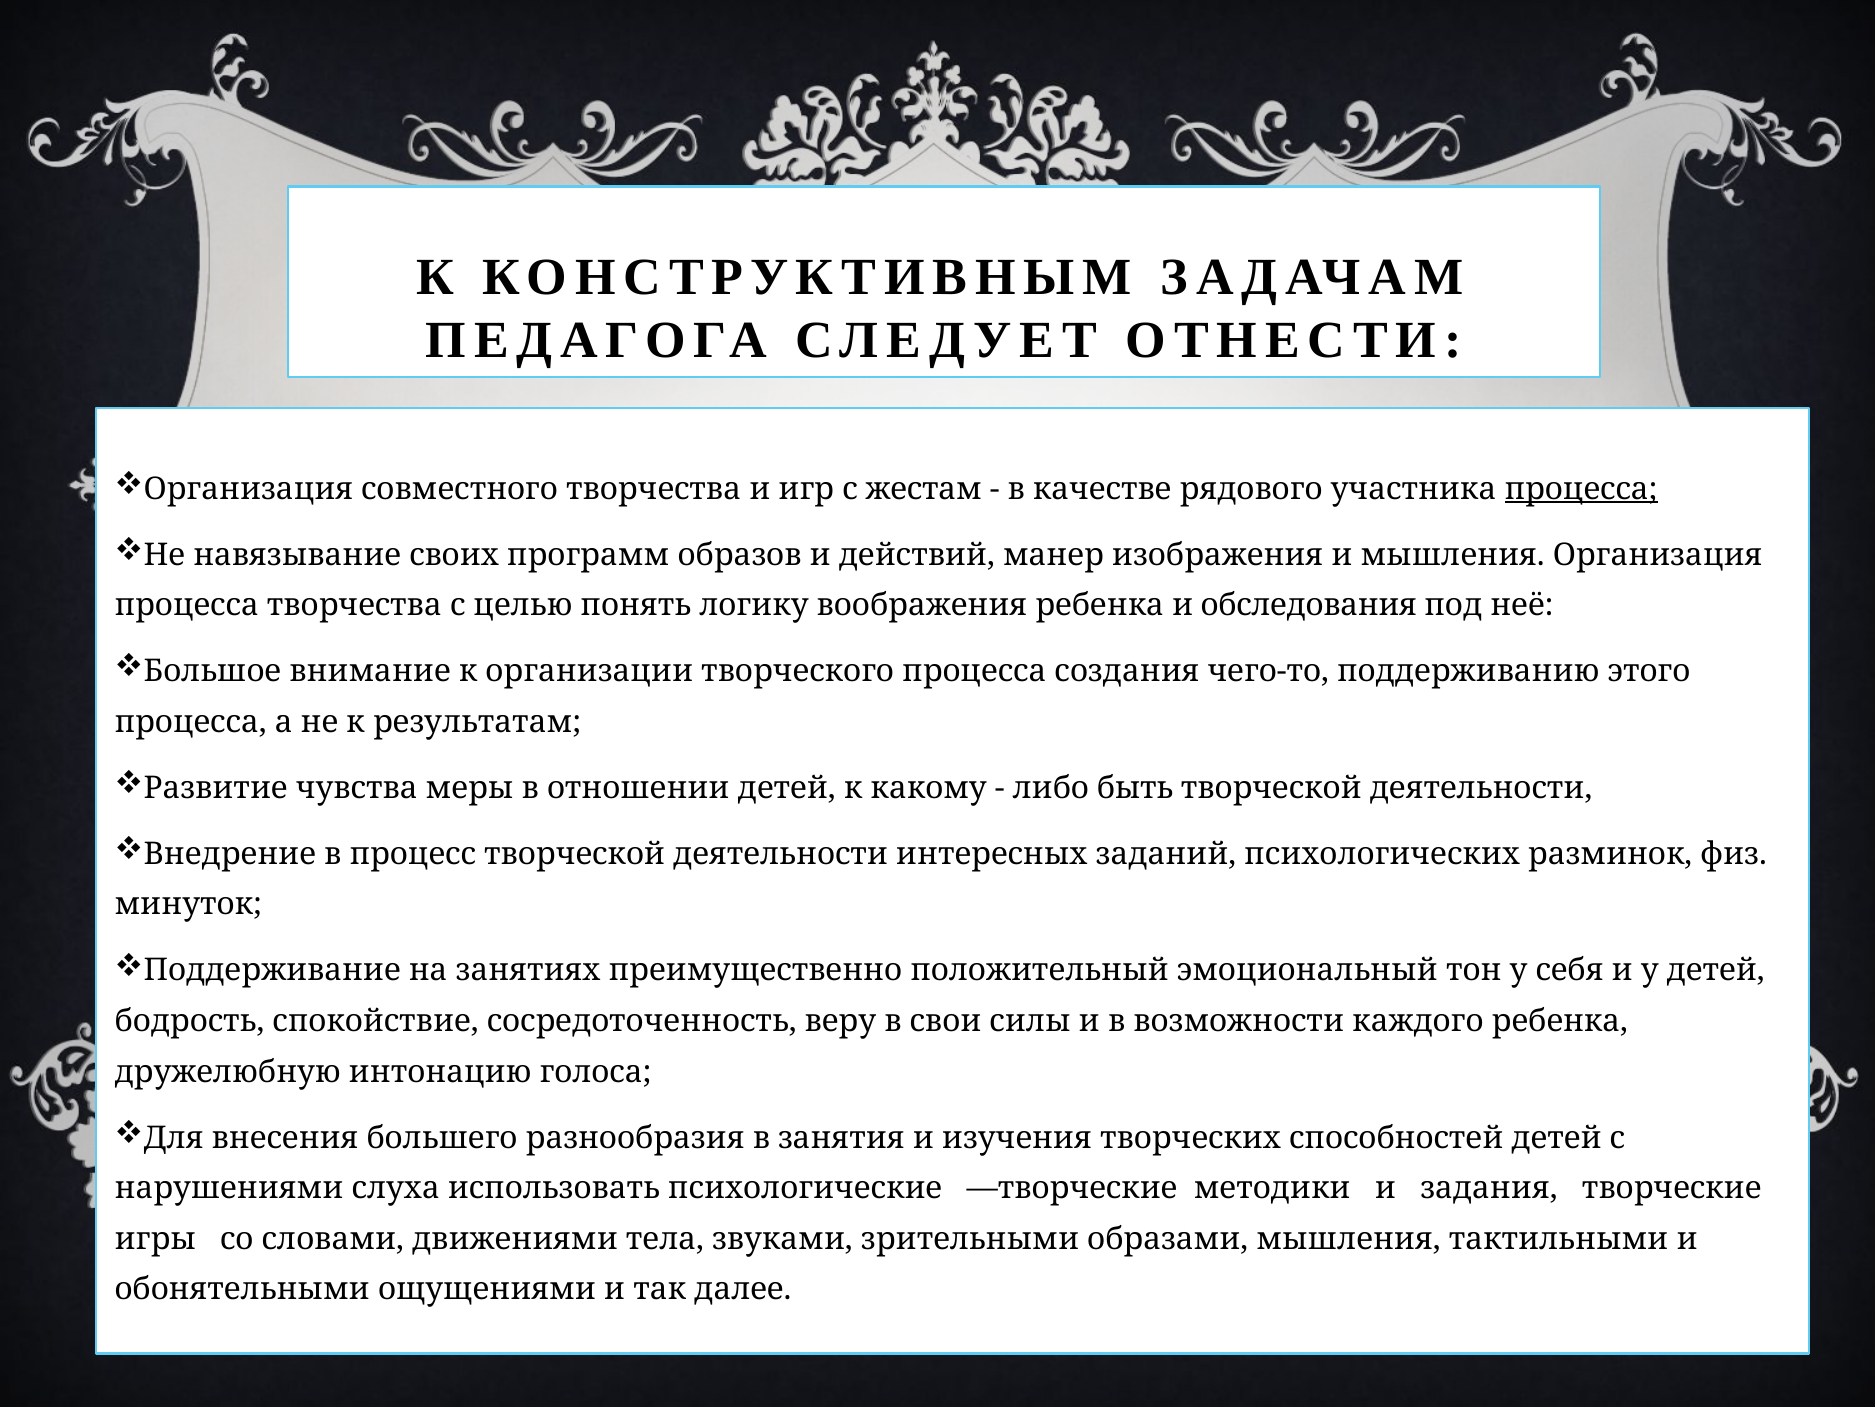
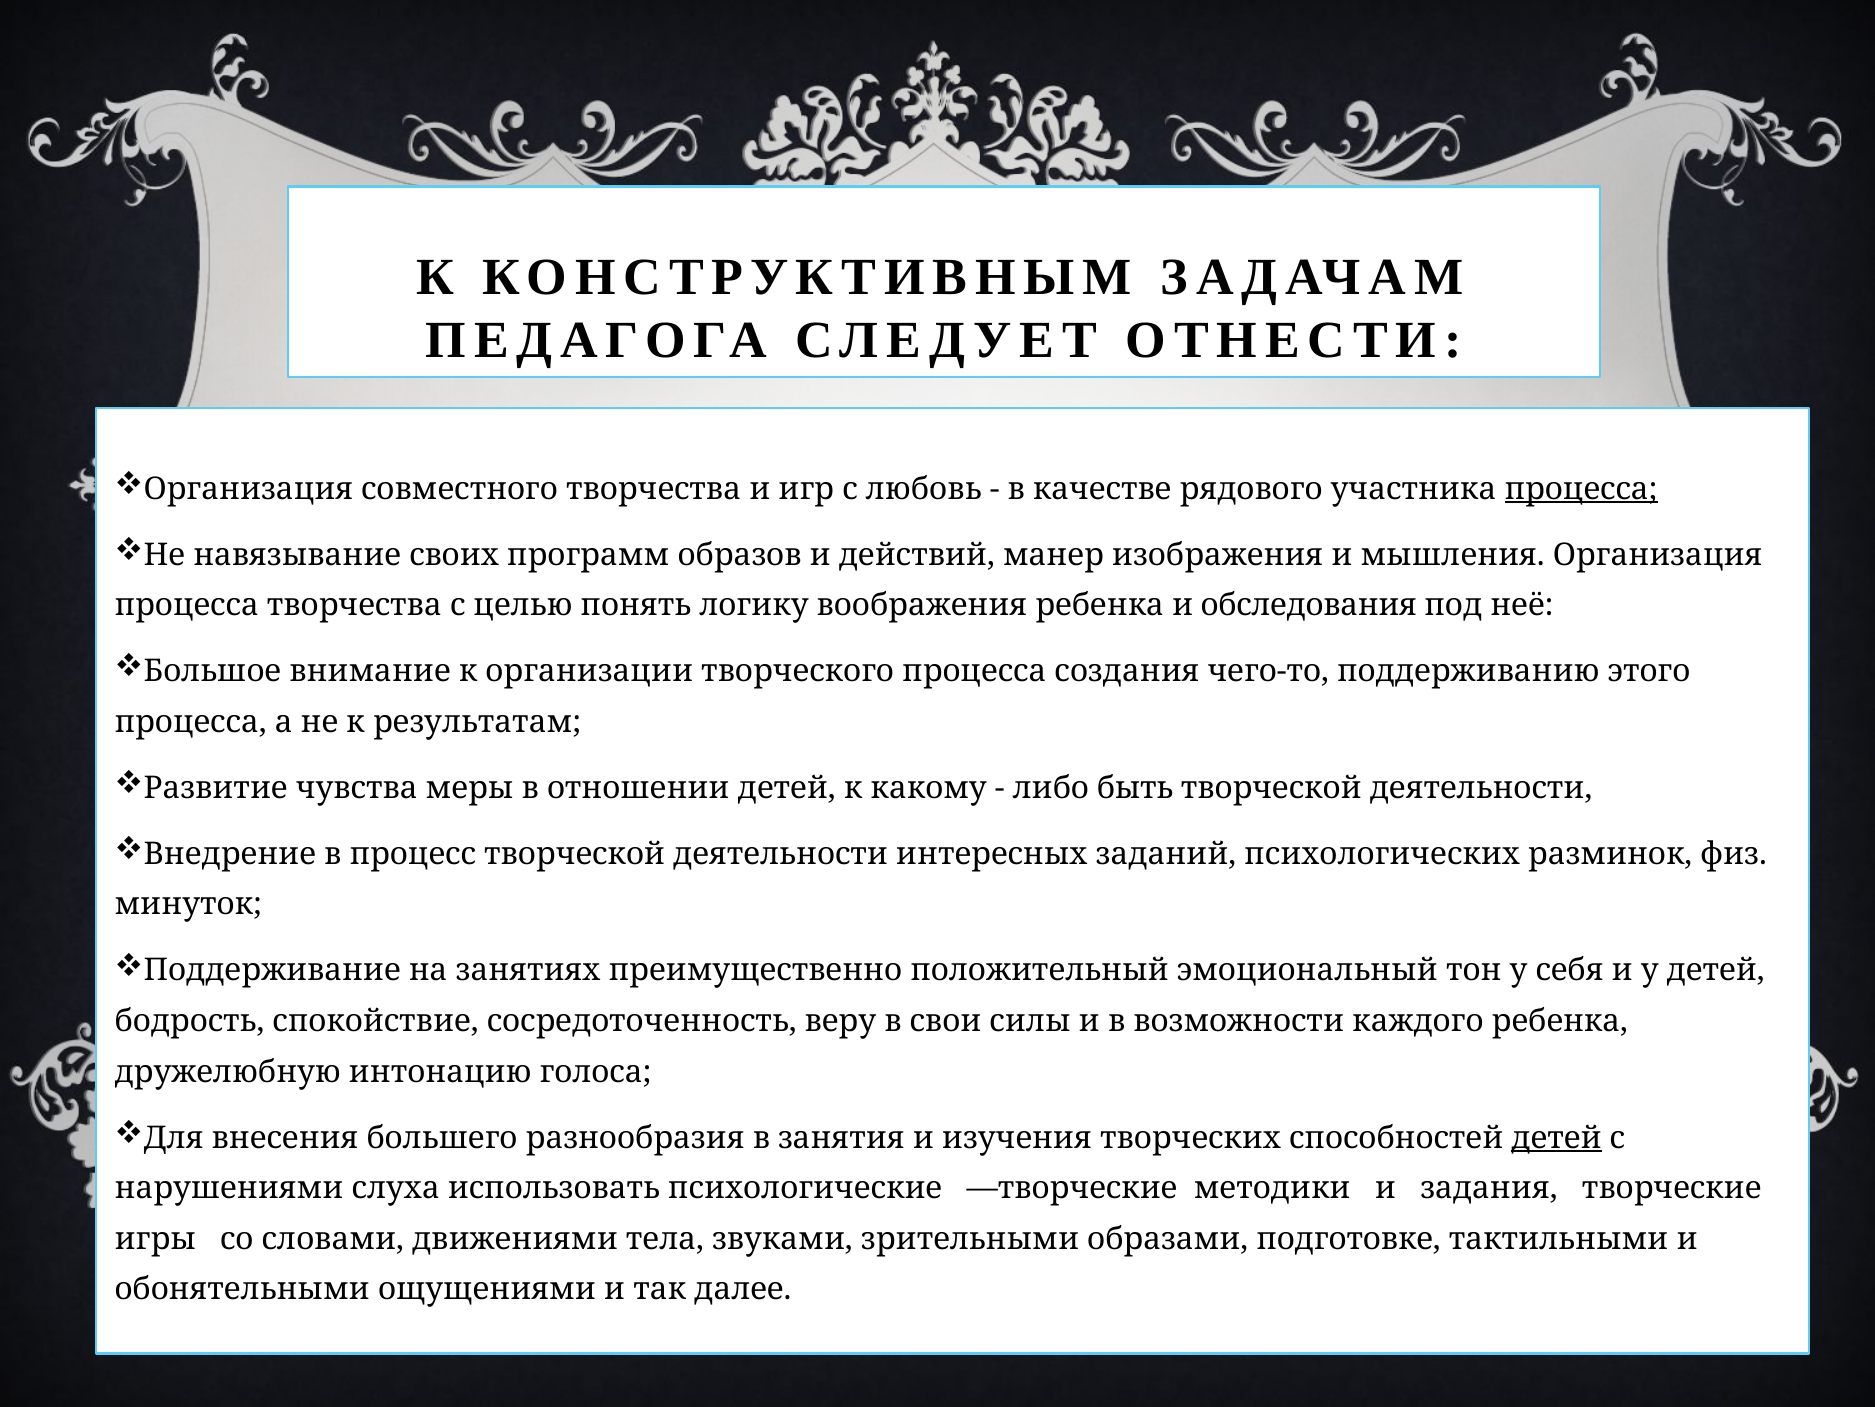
жестам: жестам -> любовь
детей at (1557, 1137) underline: none -> present
образами мышления: мышления -> подготовке
